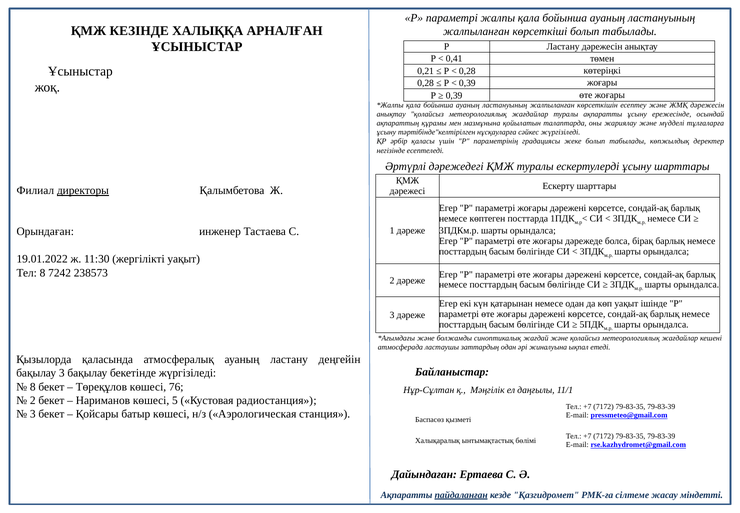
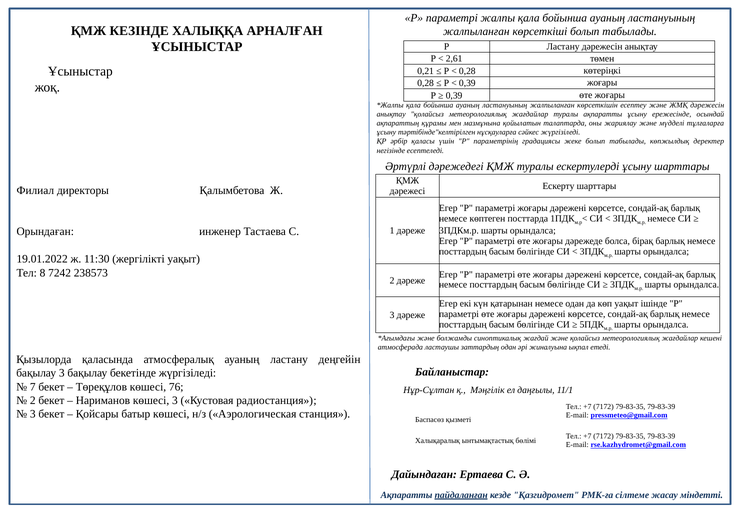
0,41: 0,41 -> 2,61
директоры underline: present -> none
8 at (33, 386): 8 -> 7
көшесі 5: 5 -> 3
